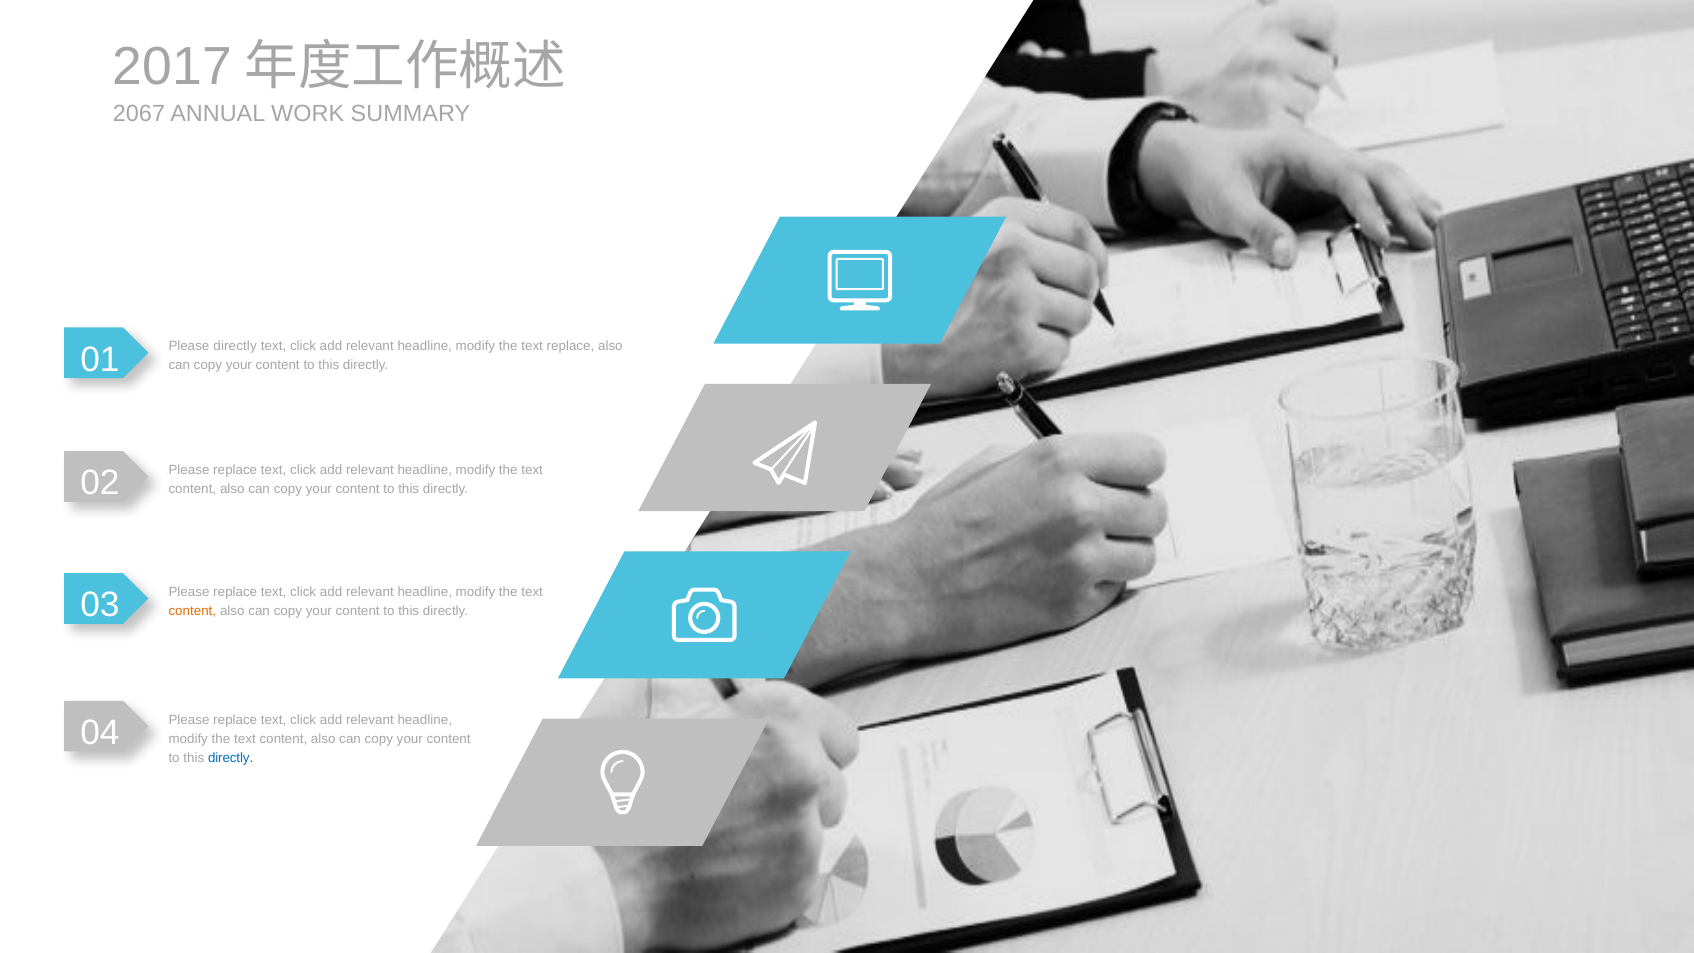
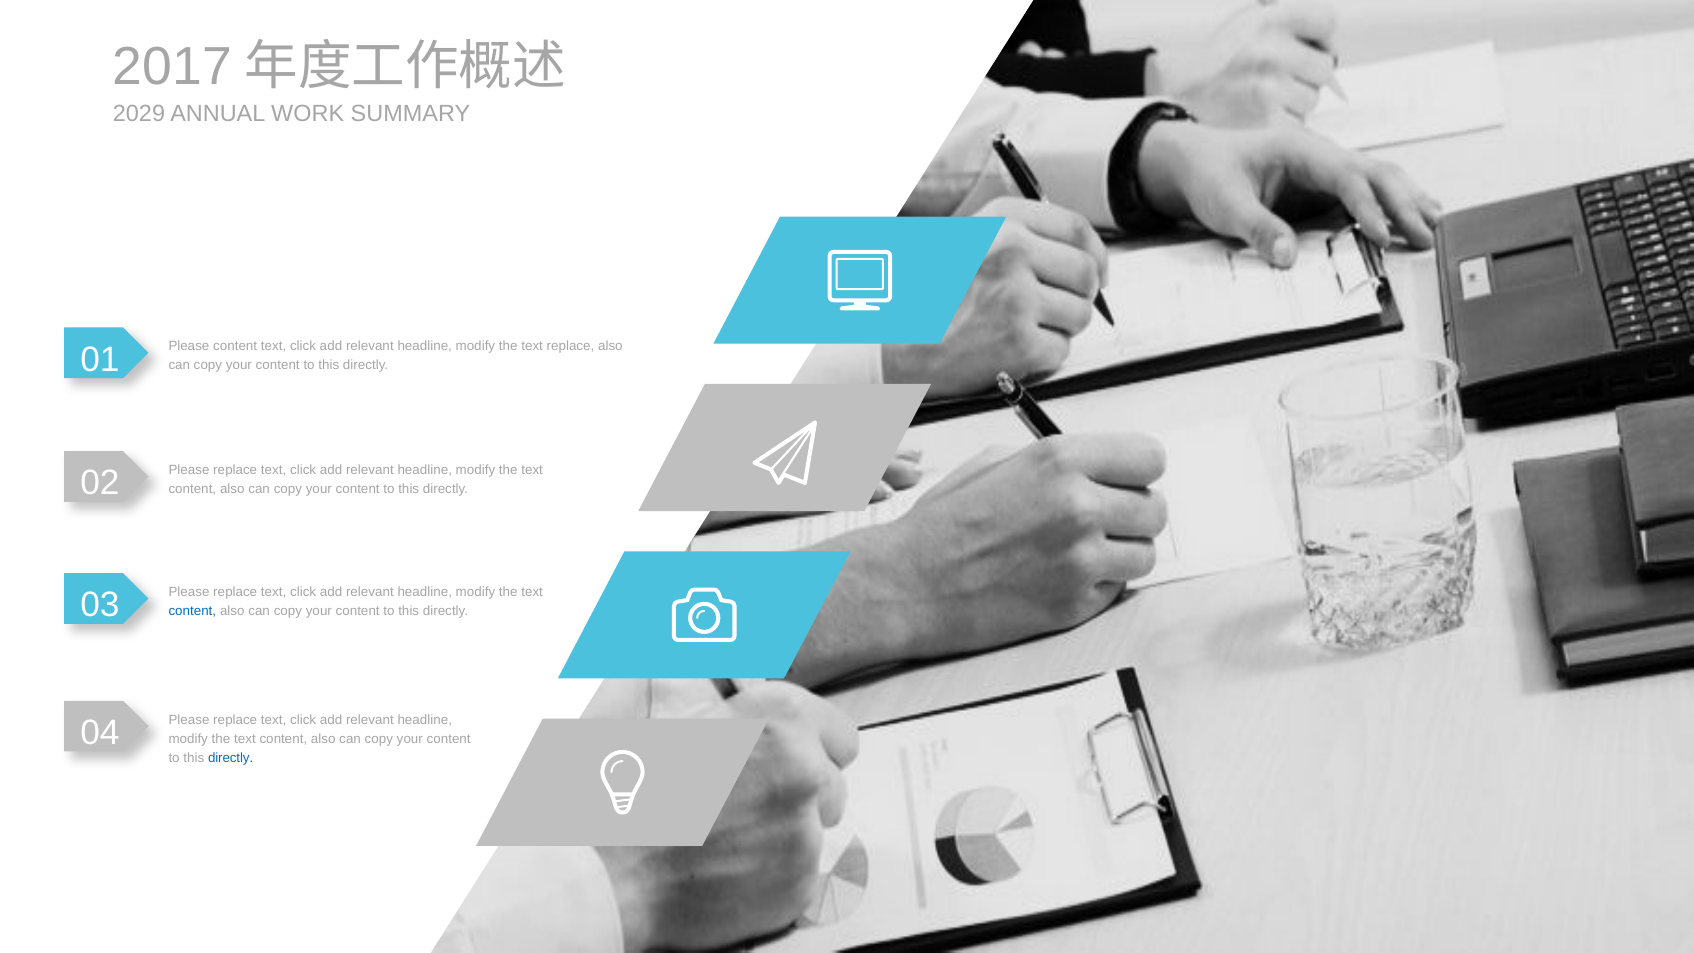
2067: 2067 -> 2029
Please directly: directly -> content
content at (192, 611) colour: orange -> blue
